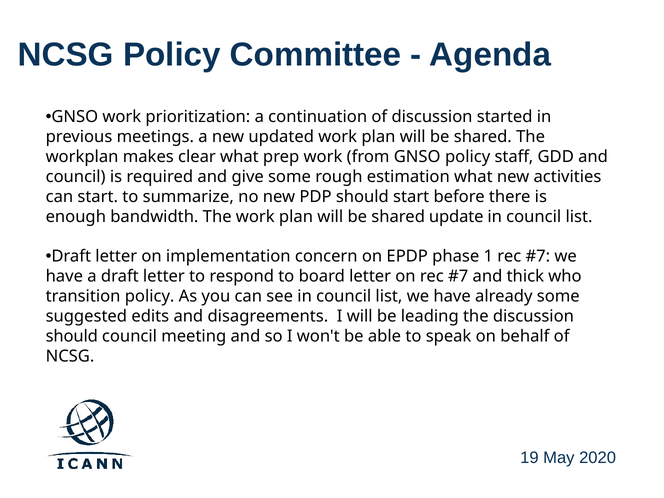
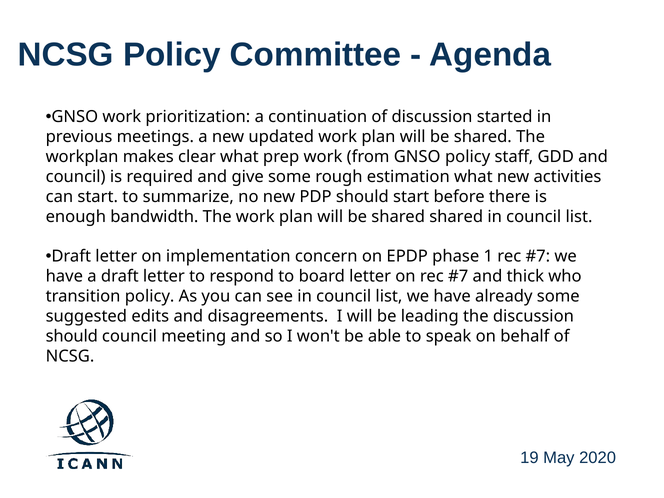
shared update: update -> shared
